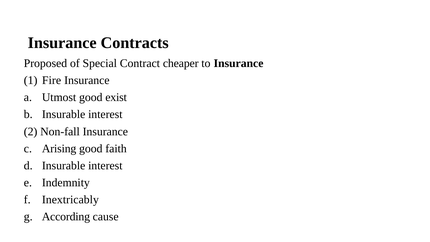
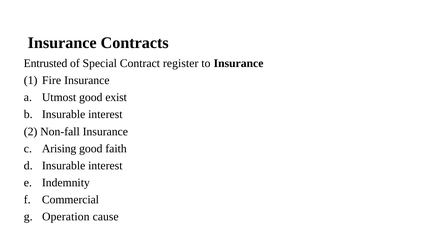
Proposed: Proposed -> Entrusted
cheaper: cheaper -> register
Inextricably: Inextricably -> Commercial
According: According -> Operation
